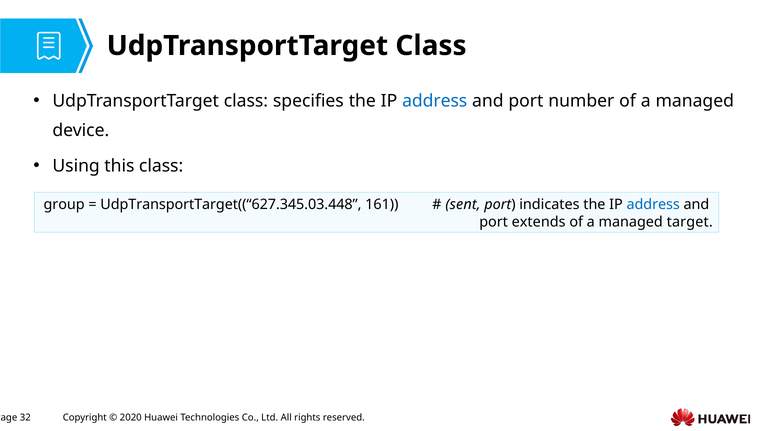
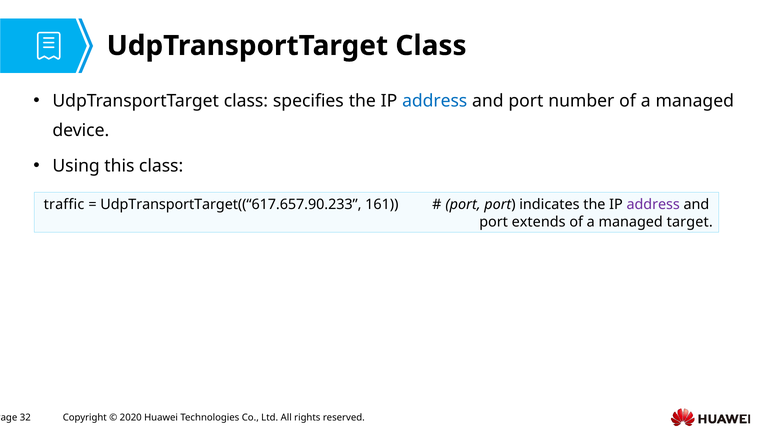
group: group -> traffic
UdpTransportTarget((“627.345.03.448: UdpTransportTarget((“627.345.03.448 -> UdpTransportTarget((“617.657.90.233
sent at (463, 205): sent -> port
address at (653, 205) colour: blue -> purple
